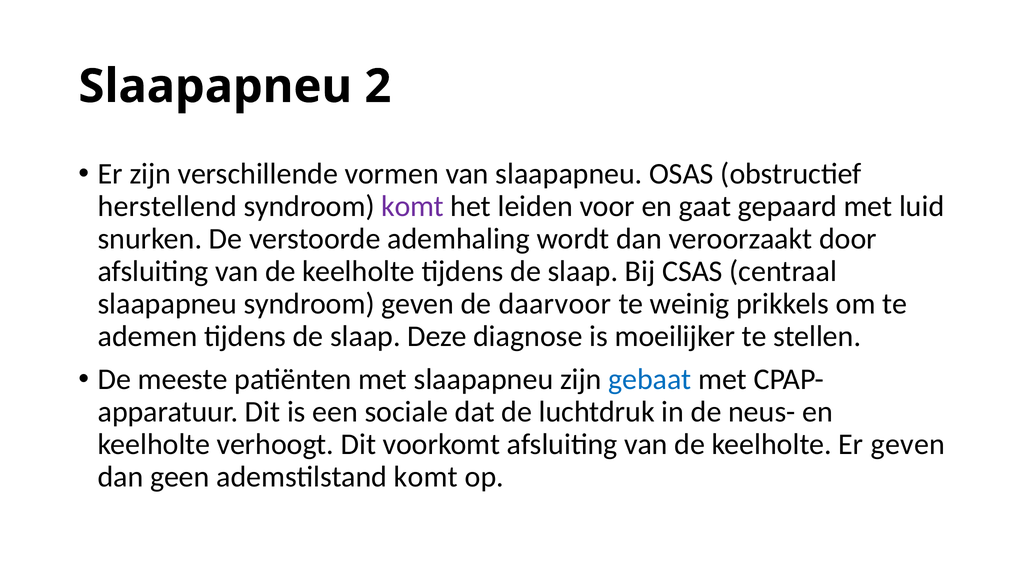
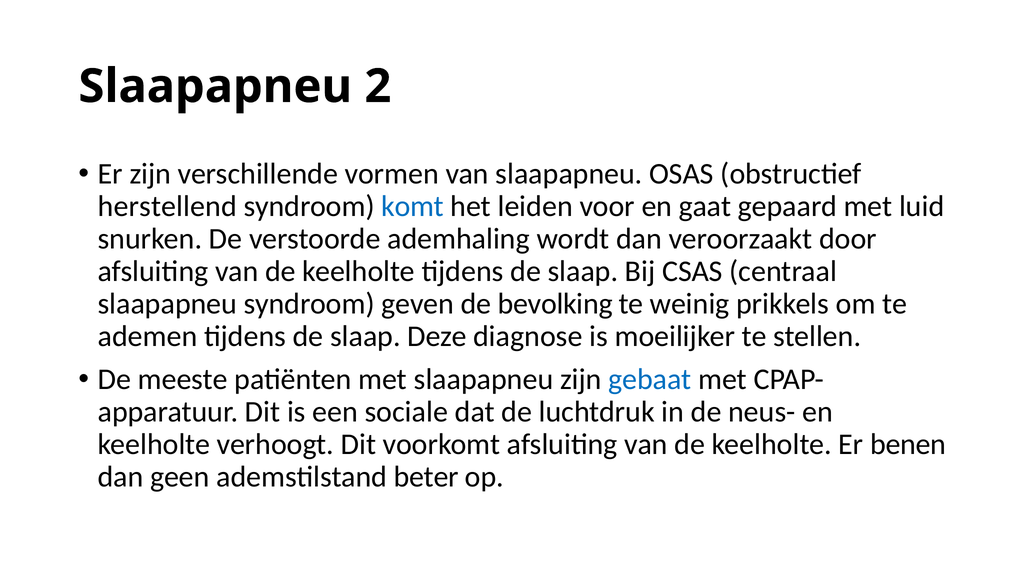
komt at (413, 206) colour: purple -> blue
daarvoor: daarvoor -> bevolking
Er geven: geven -> benen
ademstilstand komt: komt -> beter
